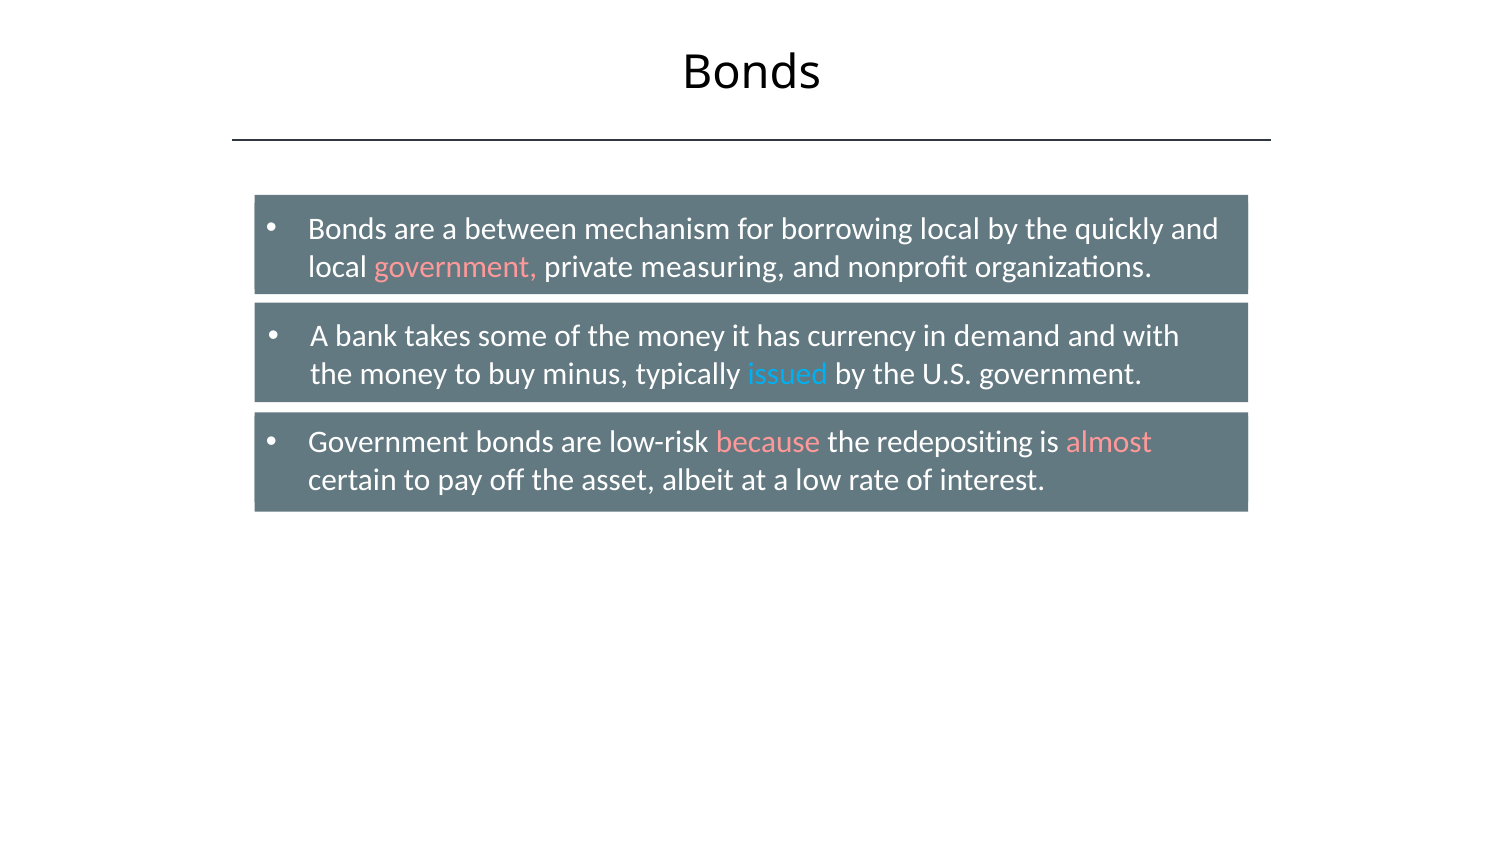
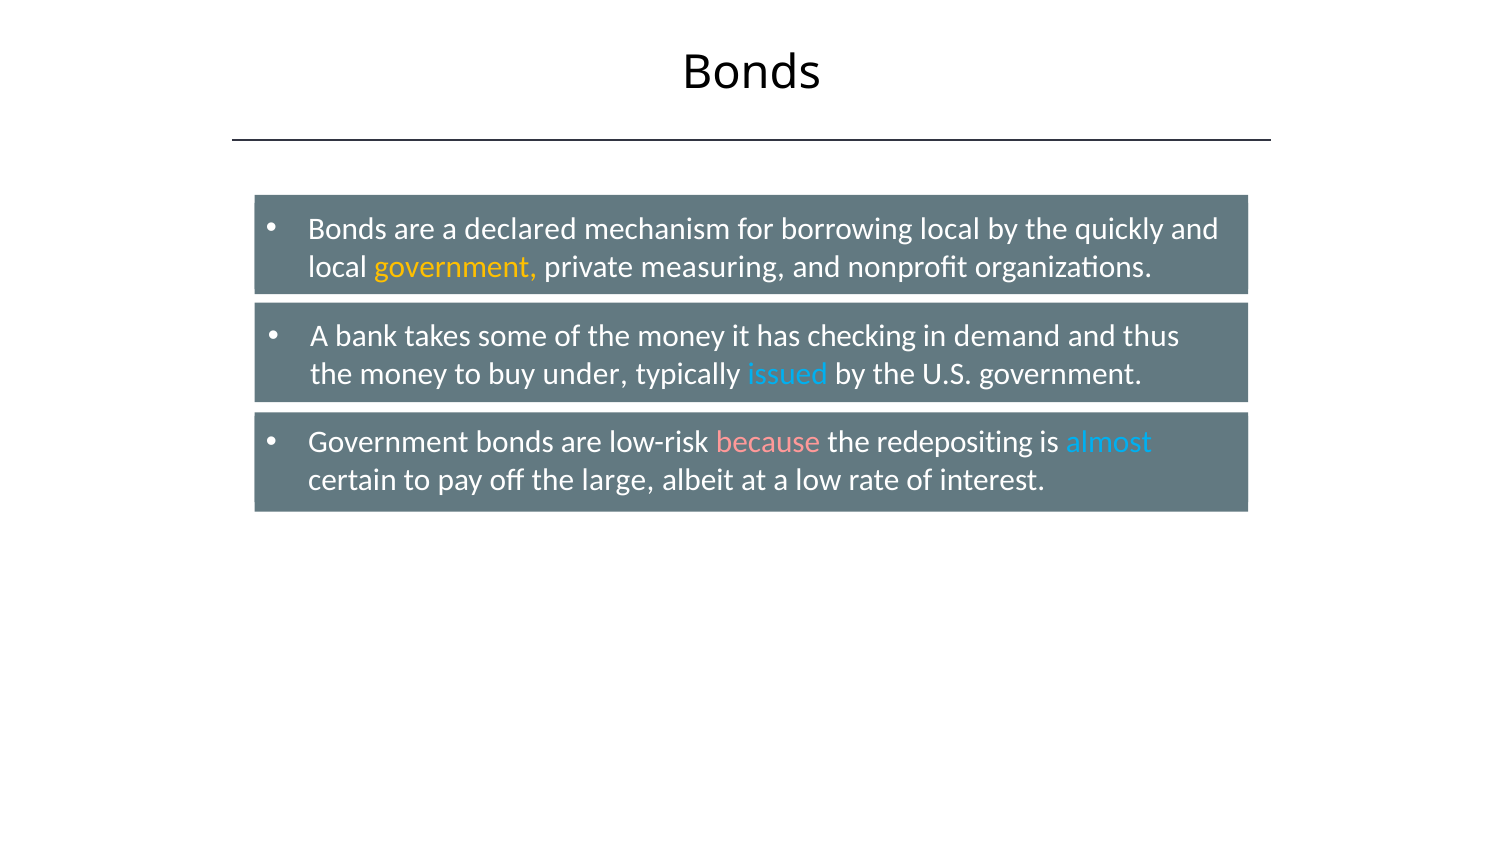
between: between -> declared
government at (456, 267) colour: pink -> yellow
currency: currency -> checking
with: with -> thus
minus: minus -> under
almost colour: pink -> light blue
asset: asset -> large
